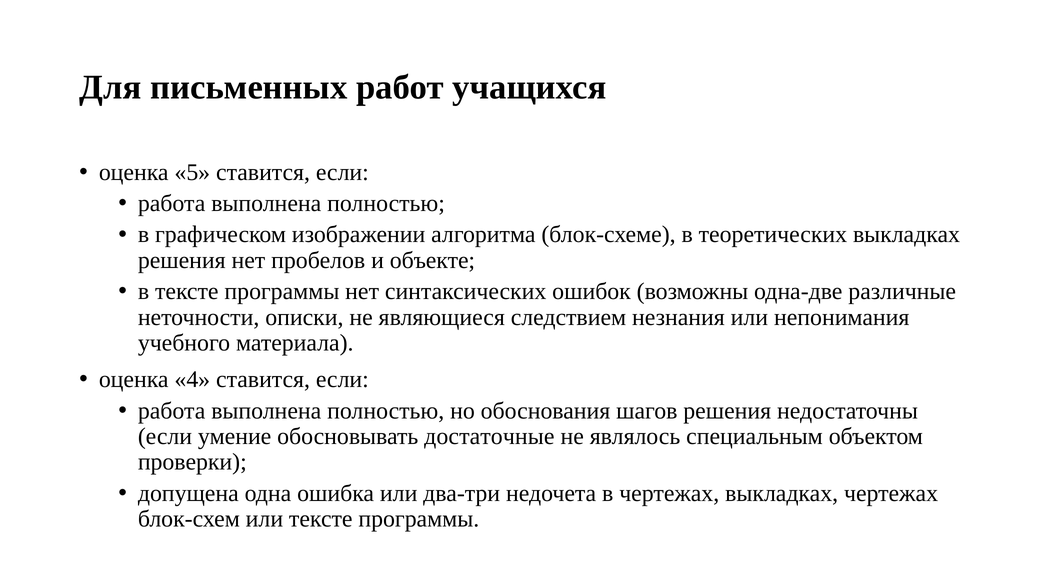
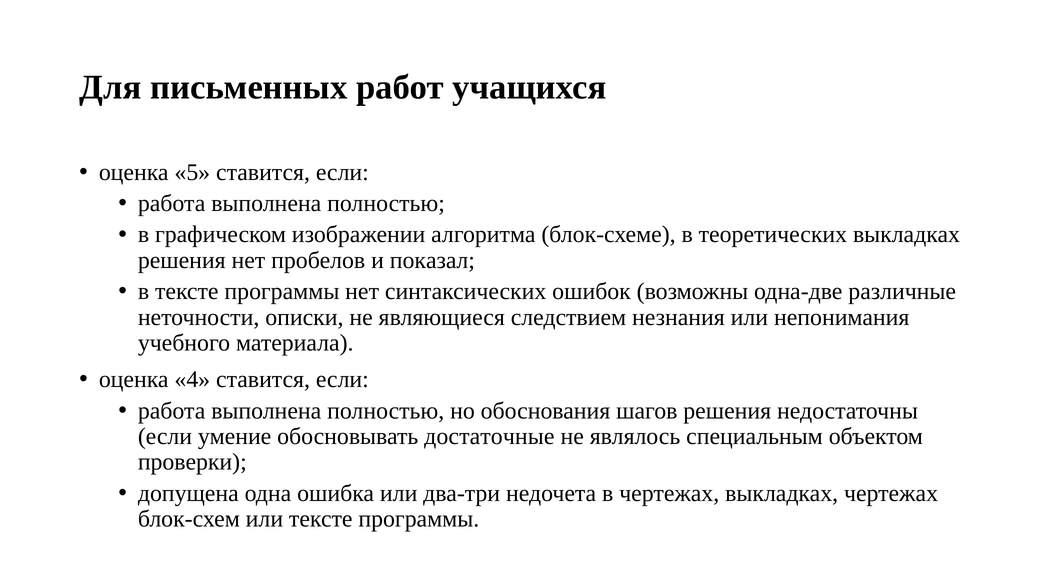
объекте: объекте -> показал
